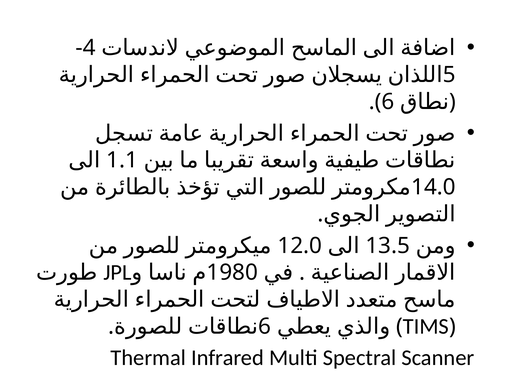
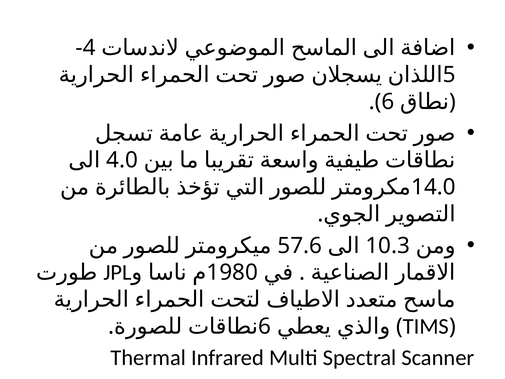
1.1: 1.1 -> 4.0
12.0: 12.0 -> 57.6
13.5: 13.5 -> 10.3
